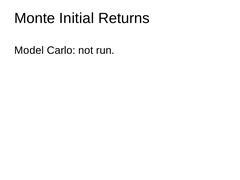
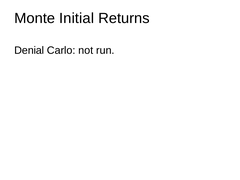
Model: Model -> Denial
